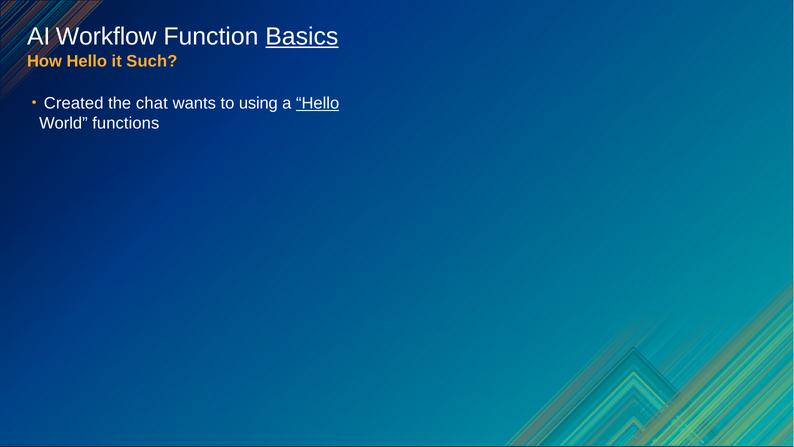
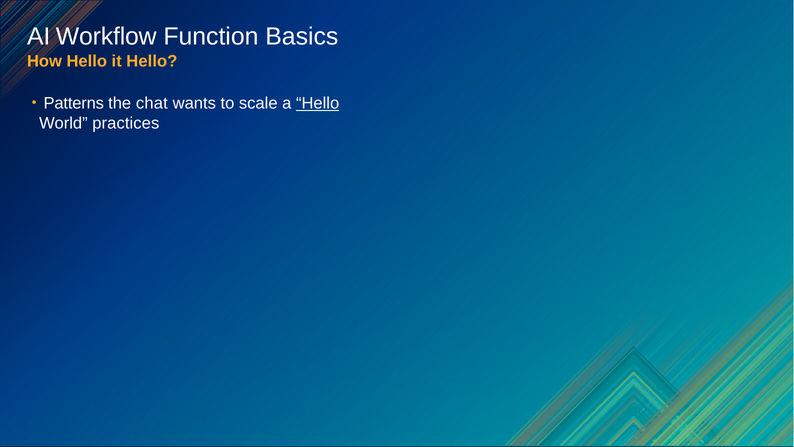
Basics underline: present -> none
it Such: Such -> Hello
Created: Created -> Patterns
using: using -> scale
functions: functions -> practices
